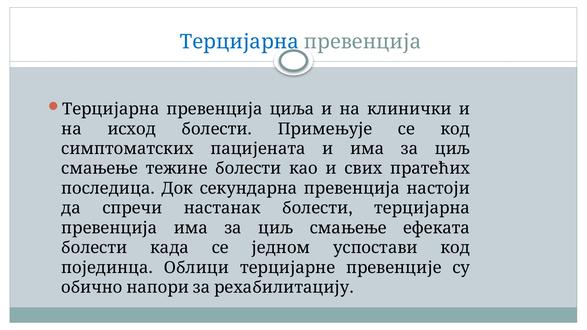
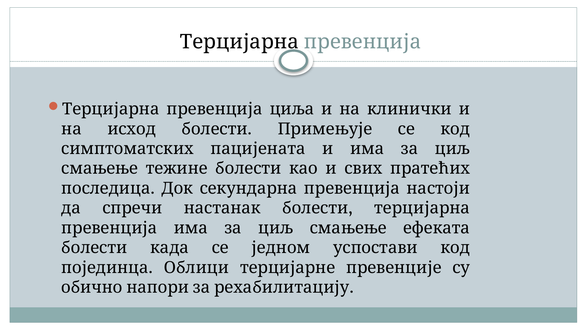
Терцијарна at (239, 42) colour: blue -> black
